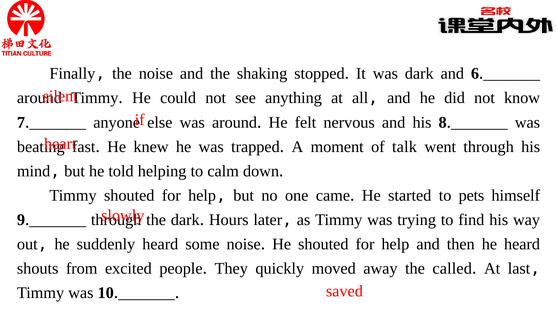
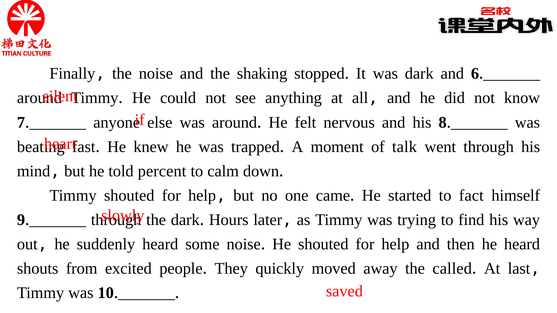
helping: helping -> percent
pets: pets -> fact
